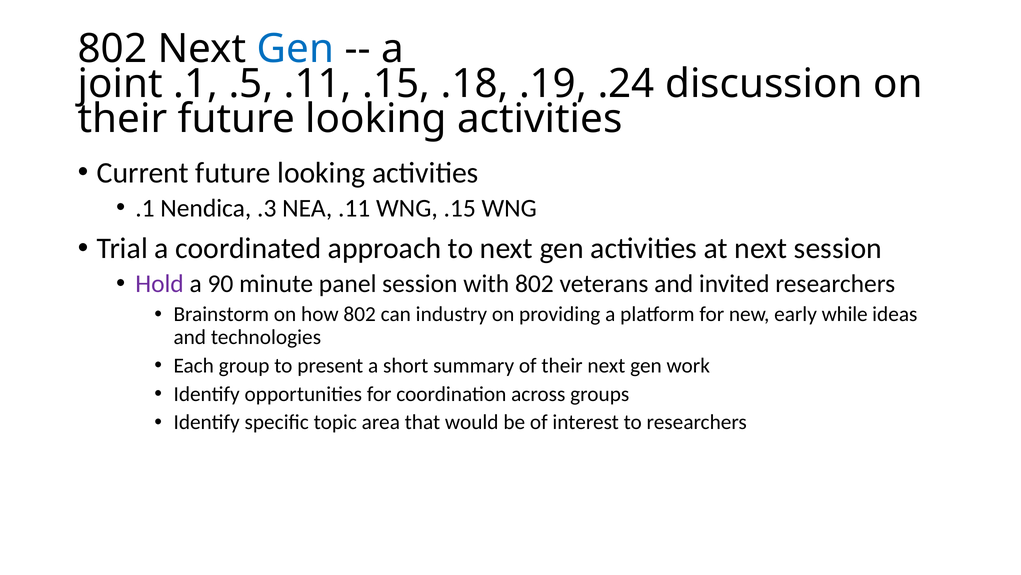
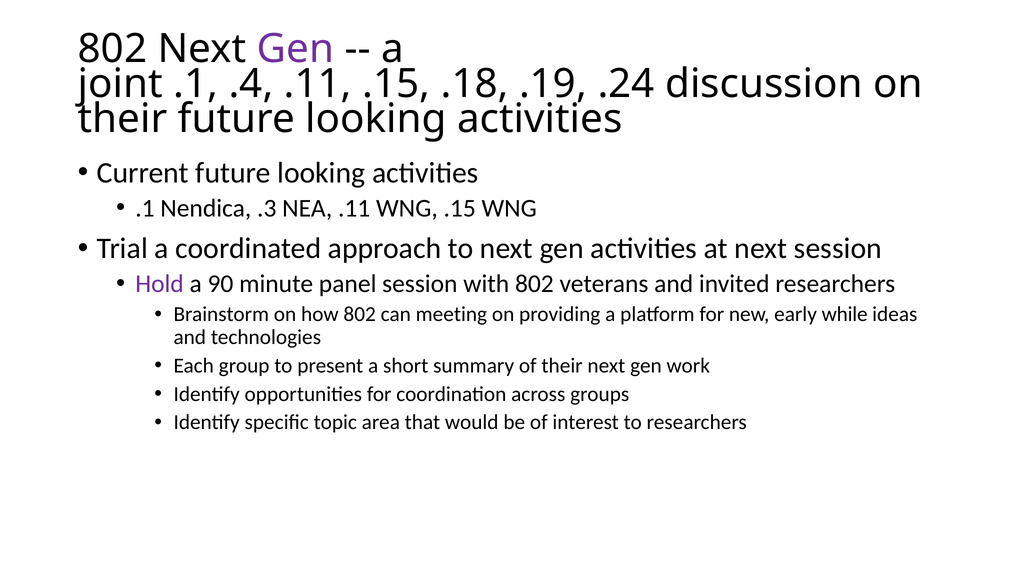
Gen at (296, 49) colour: blue -> purple
.5: .5 -> .4
industry: industry -> meeting
